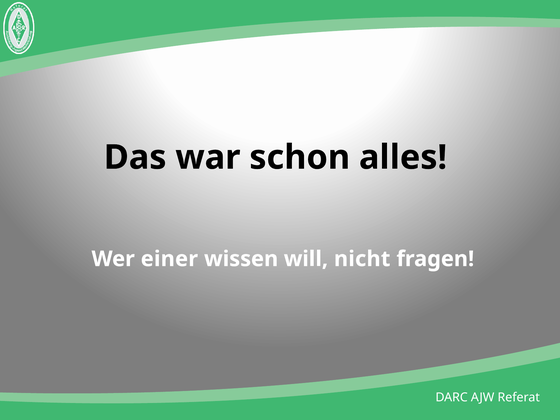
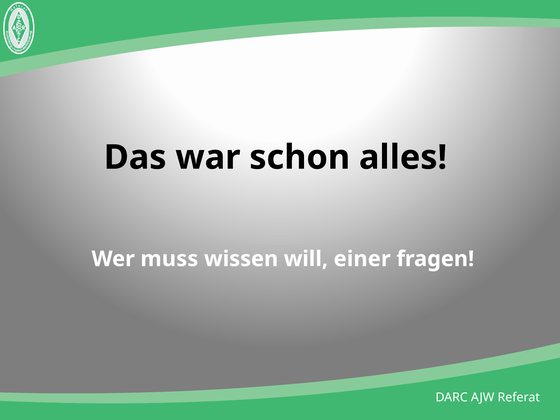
einer: einer -> muss
nicht: nicht -> einer
